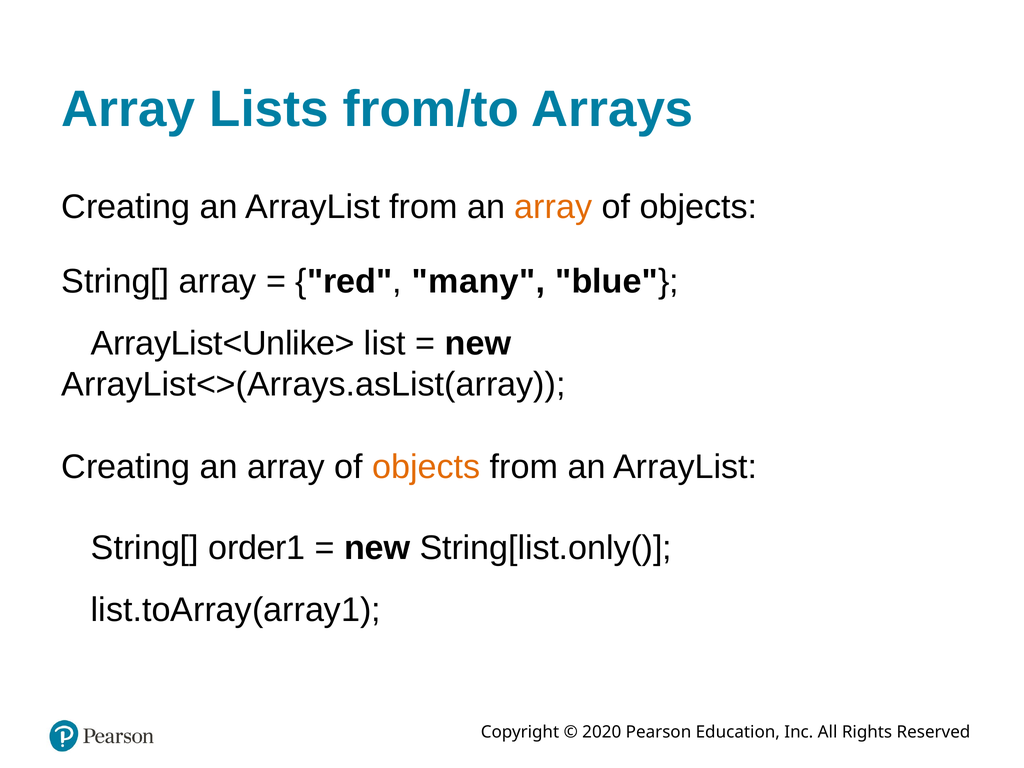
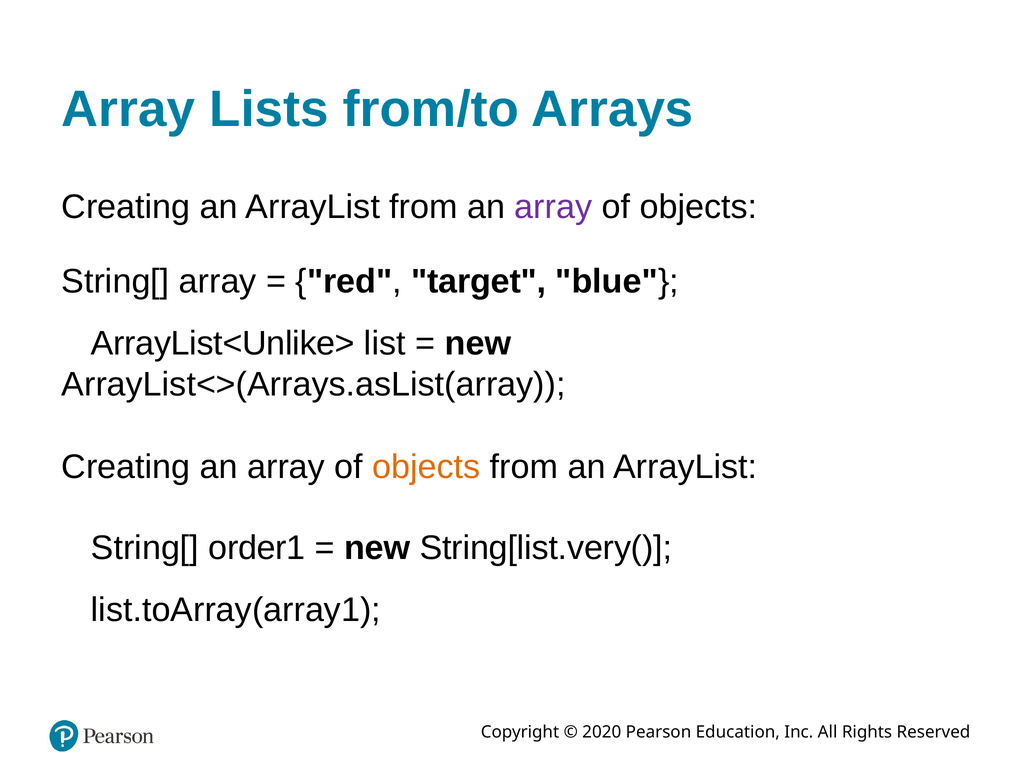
array at (553, 207) colour: orange -> purple
many: many -> target
String[list.only(: String[list.only( -> String[list.very(
